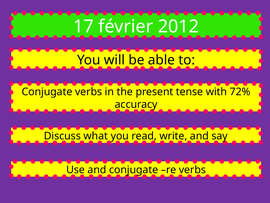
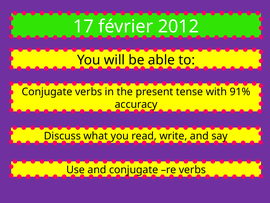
72%: 72% -> 91%
